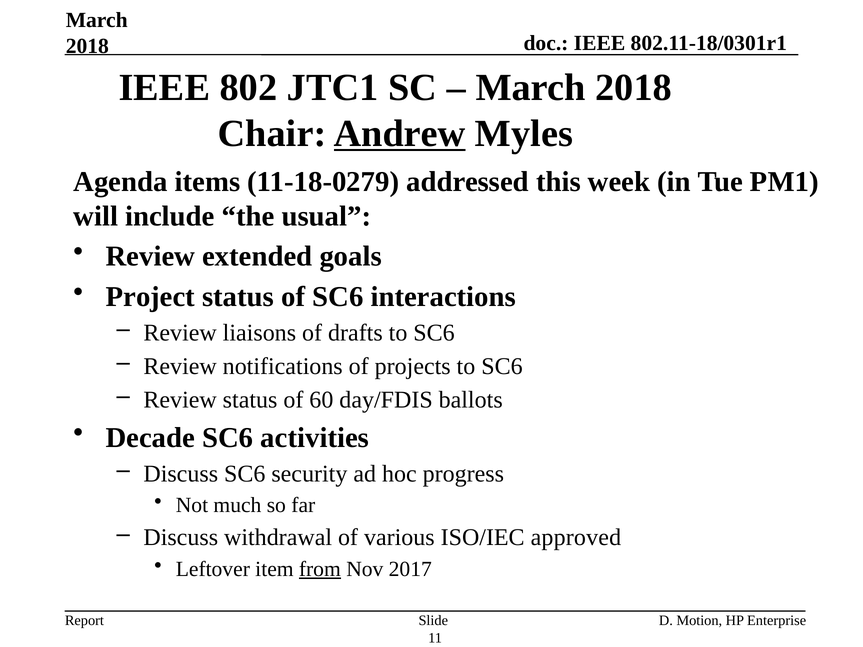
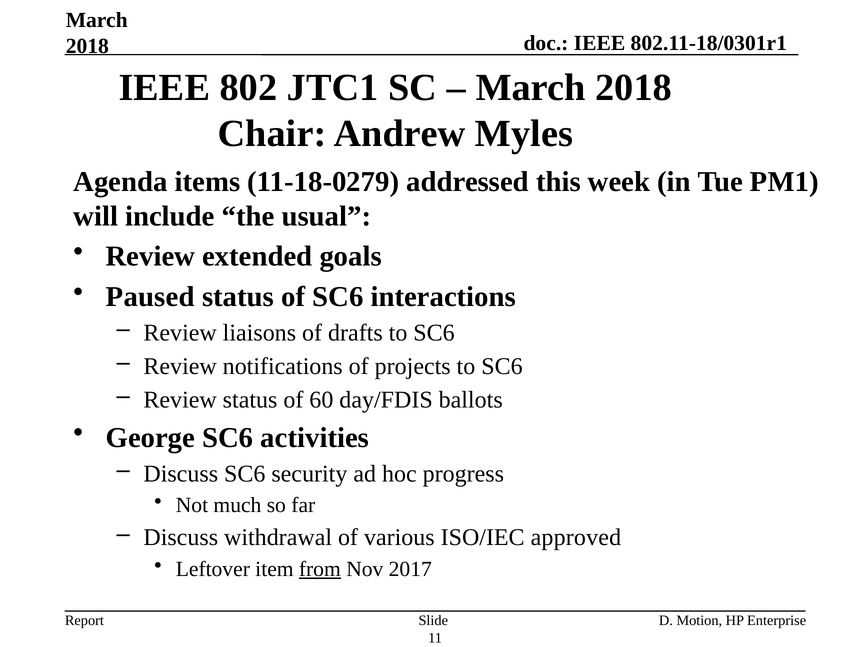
Andrew underline: present -> none
Project: Project -> Paused
Decade: Decade -> George
